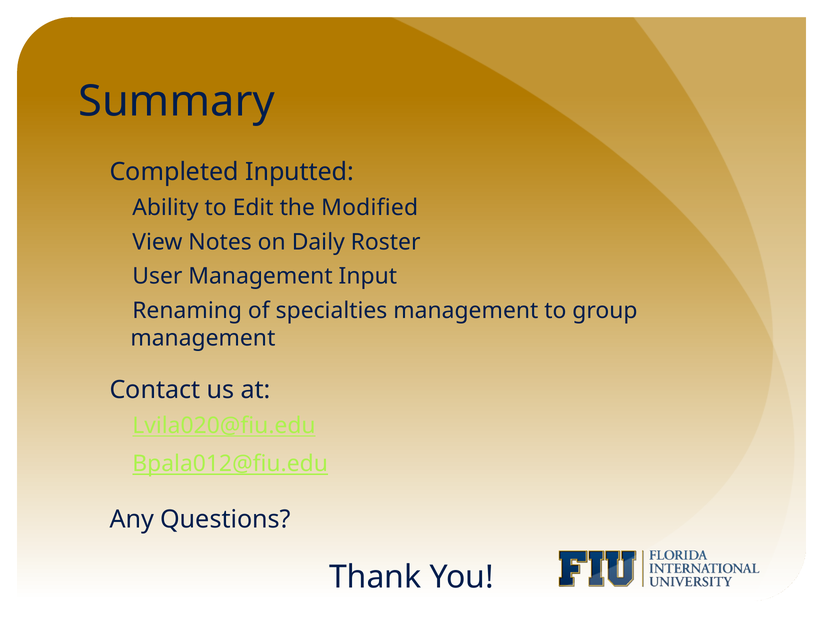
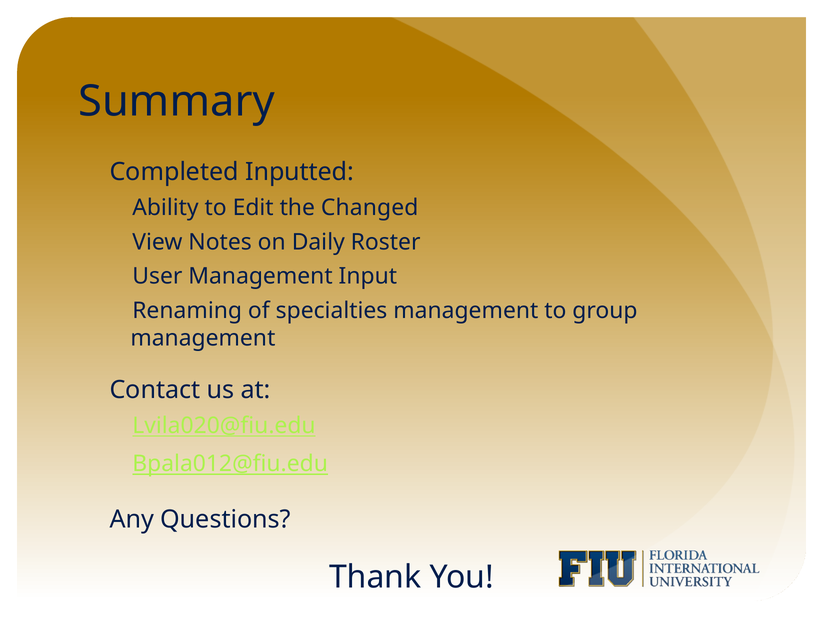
Modified: Modified -> Changed
